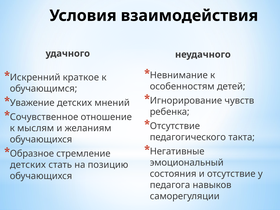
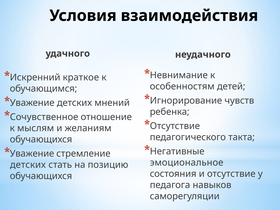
Образное at (32, 154): Образное -> Уважение
эмоциональный: эмоциональный -> эмоциональное
